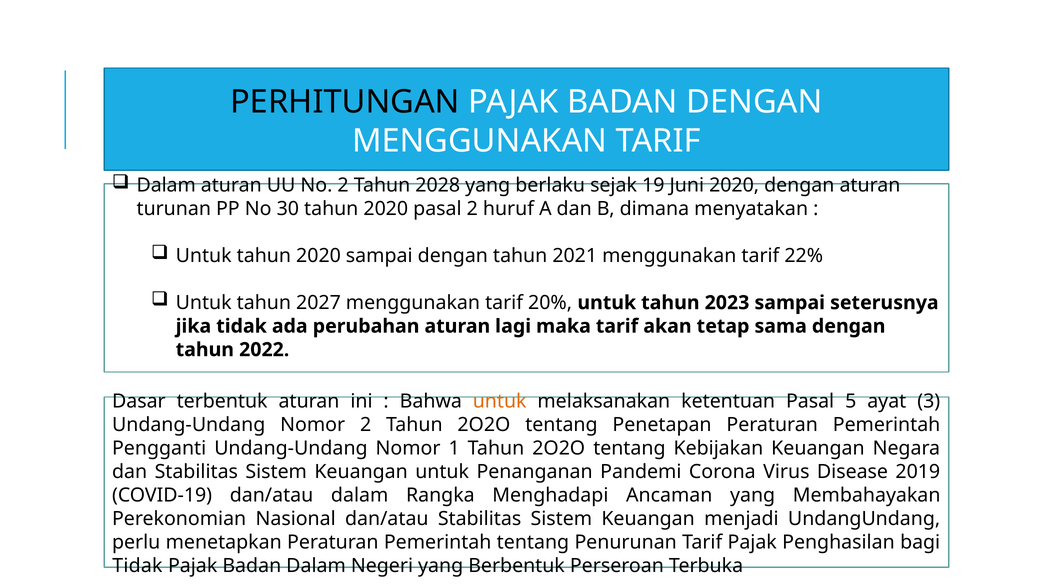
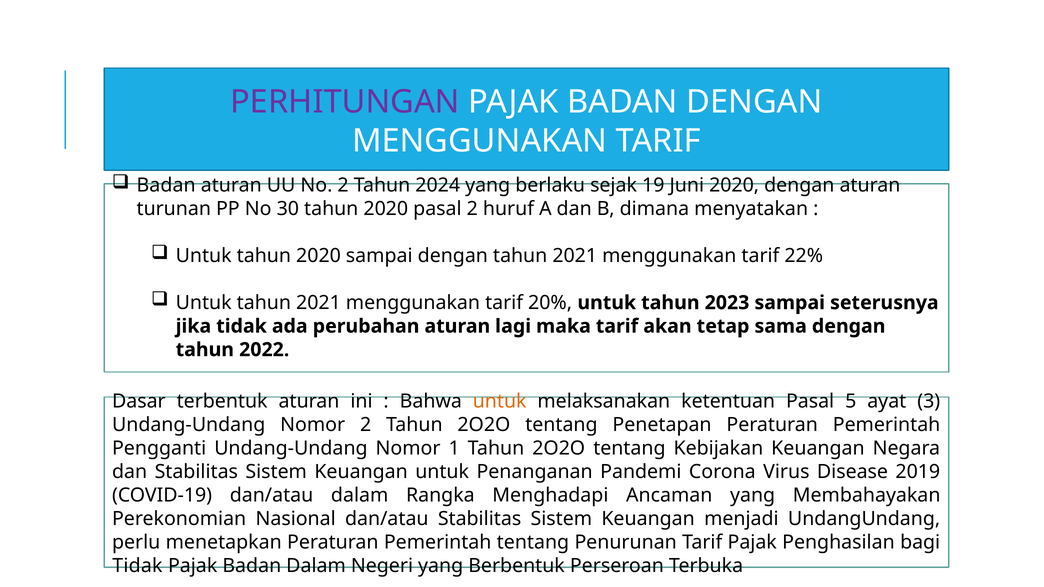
PERHITUNGAN colour: black -> purple
Dalam at (166, 185): Dalam -> Badan
2028: 2028 -> 2024
Untuk tahun 2027: 2027 -> 2021
